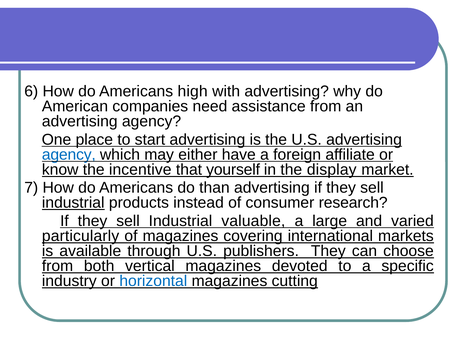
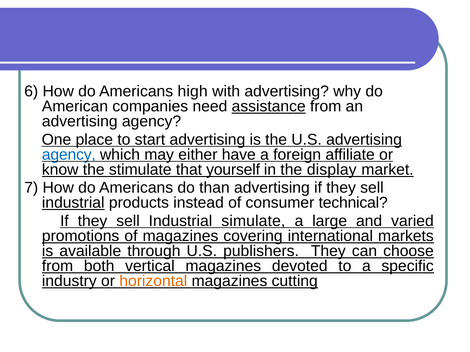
assistance underline: none -> present
incentive: incentive -> stimulate
research: research -> technical
valuable: valuable -> simulate
particularly: particularly -> promotions
horizontal colour: blue -> orange
